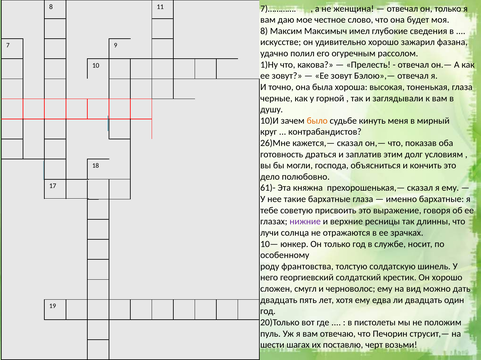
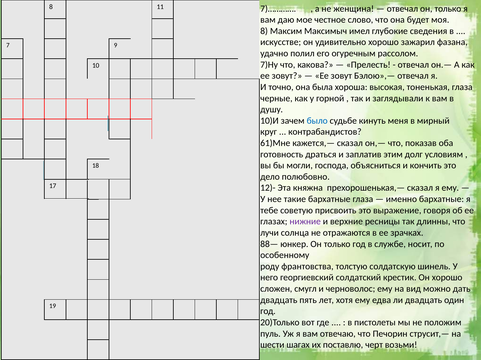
1)Ну: 1)Ну -> 7)Ну
было colour: orange -> blue
26)Мне: 26)Мне -> 61)Мне
61)-: 61)- -> 12)-
10—: 10— -> 88—
